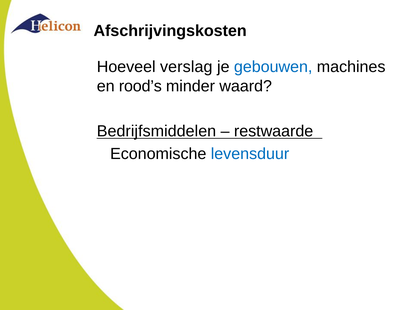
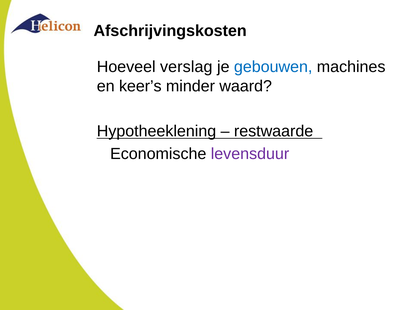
rood’s: rood’s -> keer’s
Bedrijfsmiddelen: Bedrijfsmiddelen -> Hypotheeklening
levensduur colour: blue -> purple
